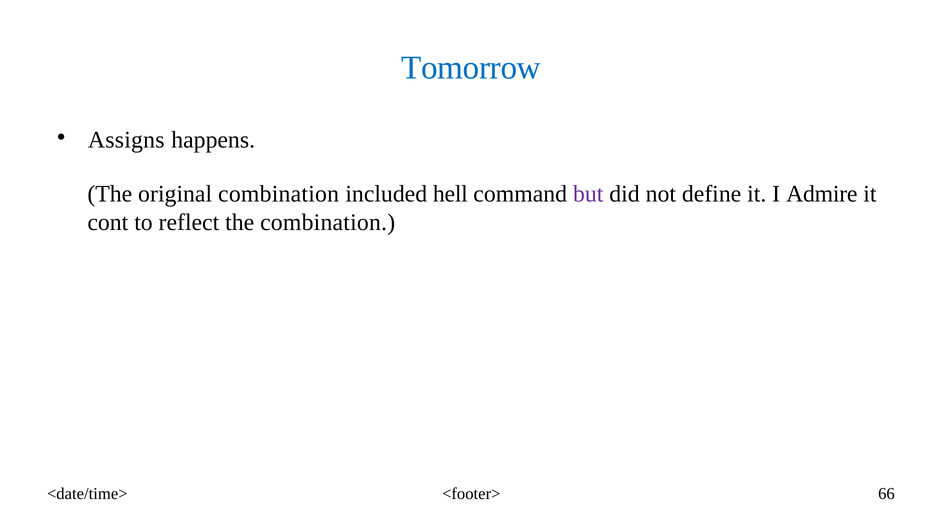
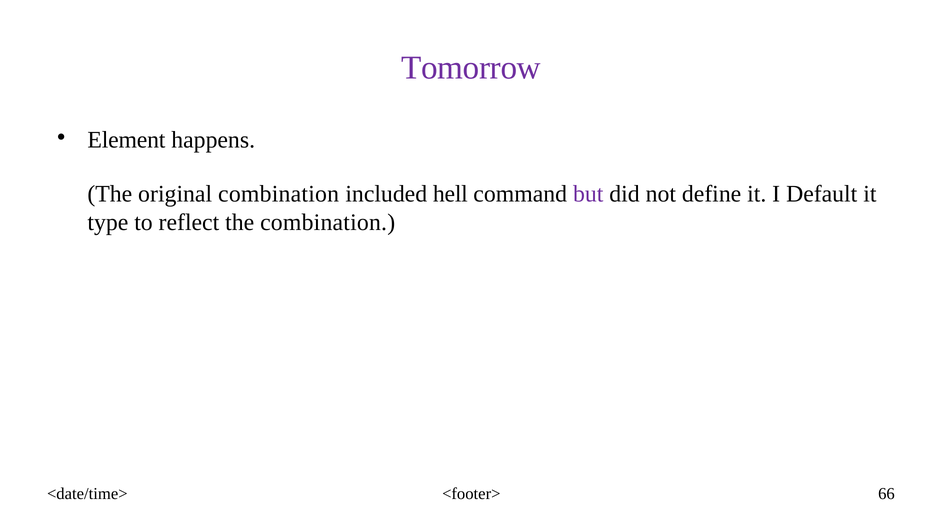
Tomorrow colour: blue -> purple
Assigns: Assigns -> Element
Admire: Admire -> Default
cont: cont -> type
